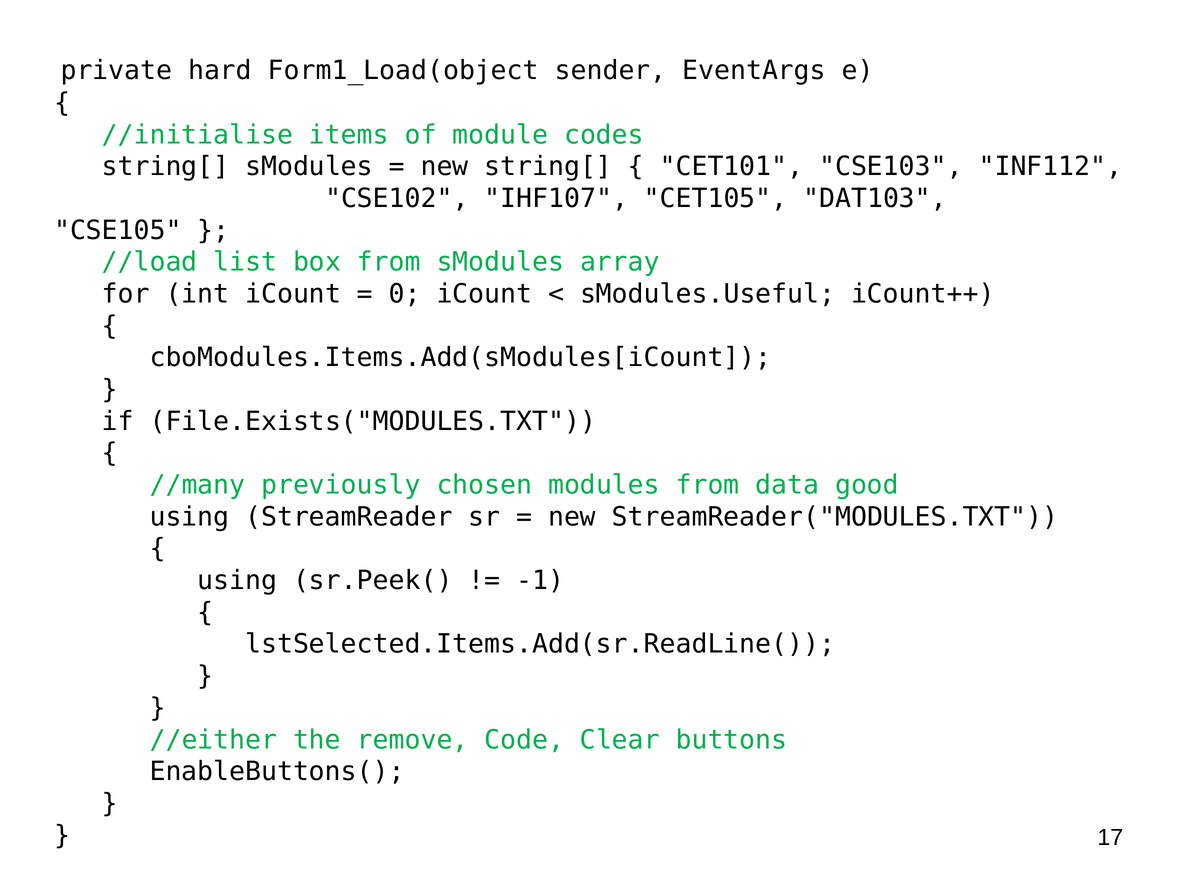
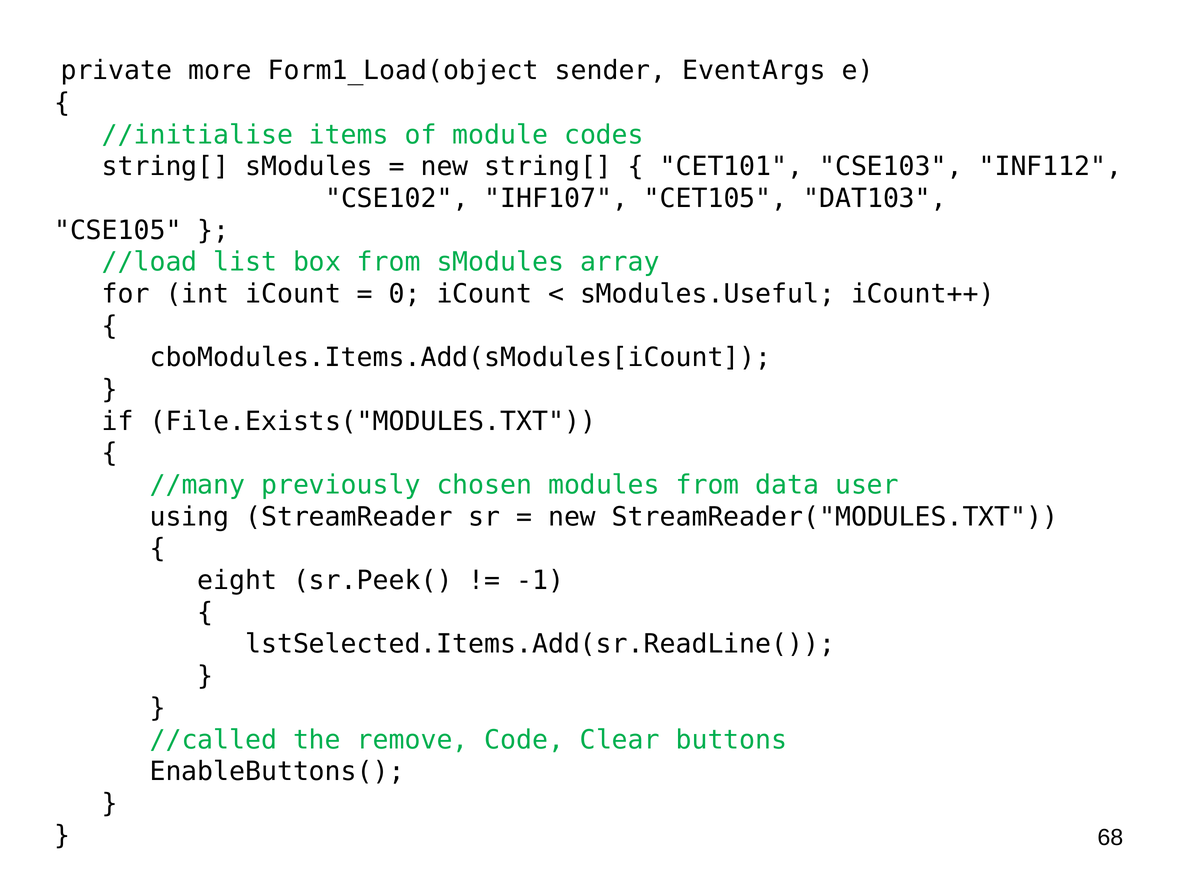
hard: hard -> more
good: good -> user
using at (237, 581): using -> eight
//either: //either -> //called
17: 17 -> 68
